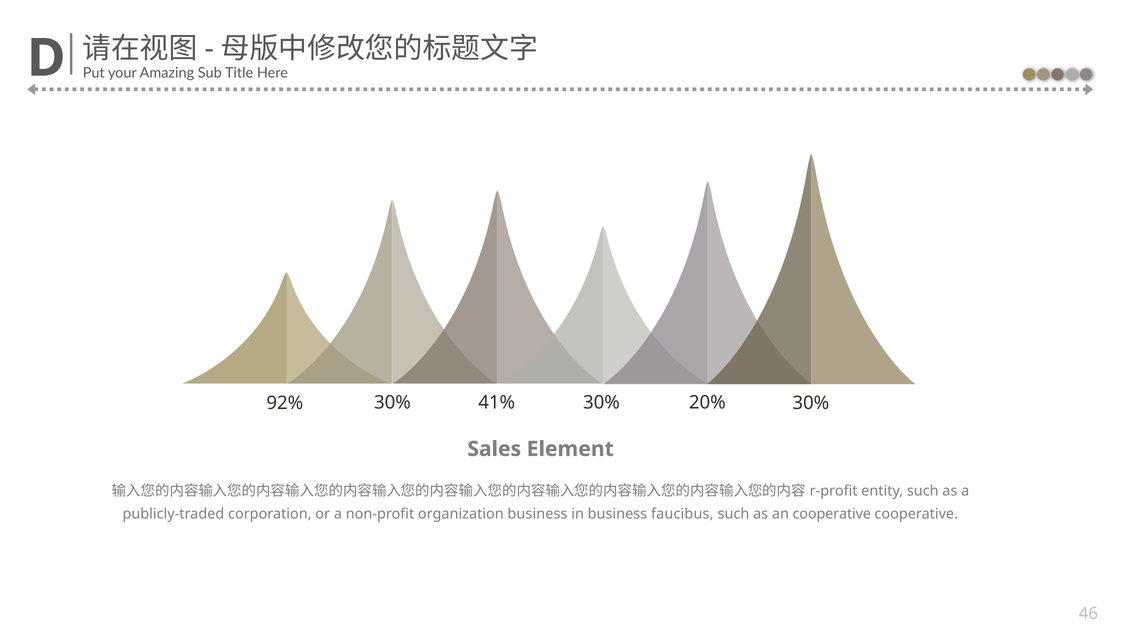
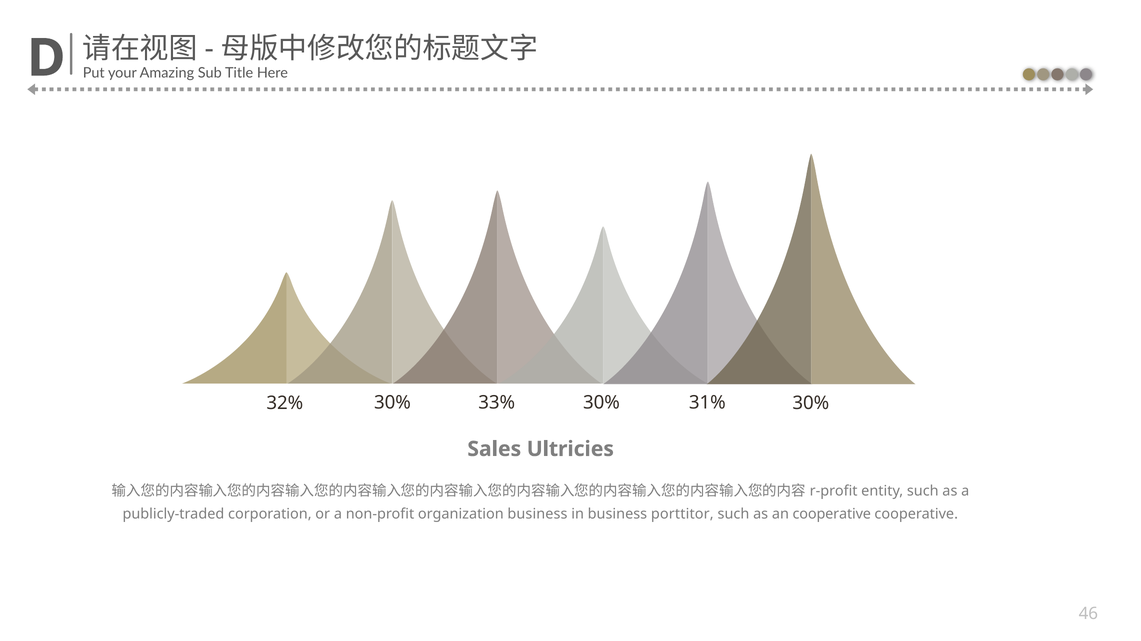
92%: 92% -> 32%
41%: 41% -> 33%
20%: 20% -> 31%
Element: Element -> Ultricies
faucibus: faucibus -> porttitor
